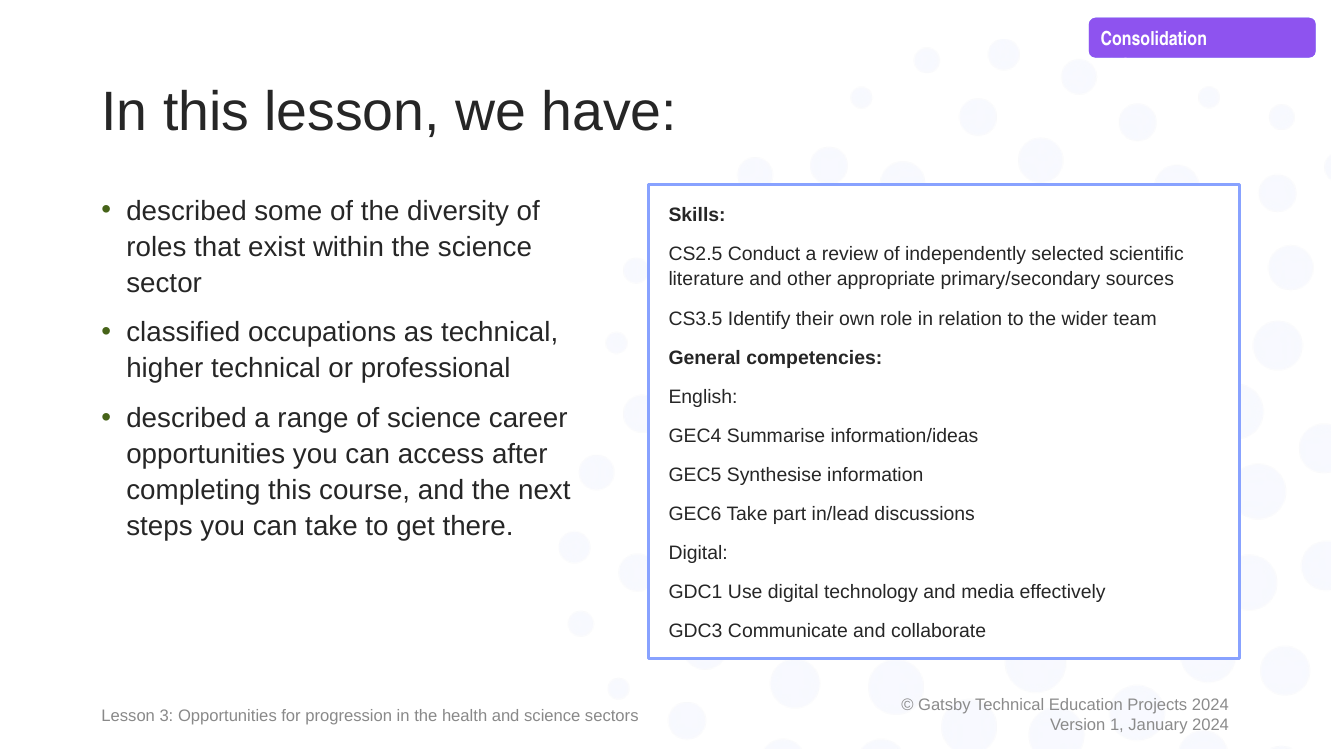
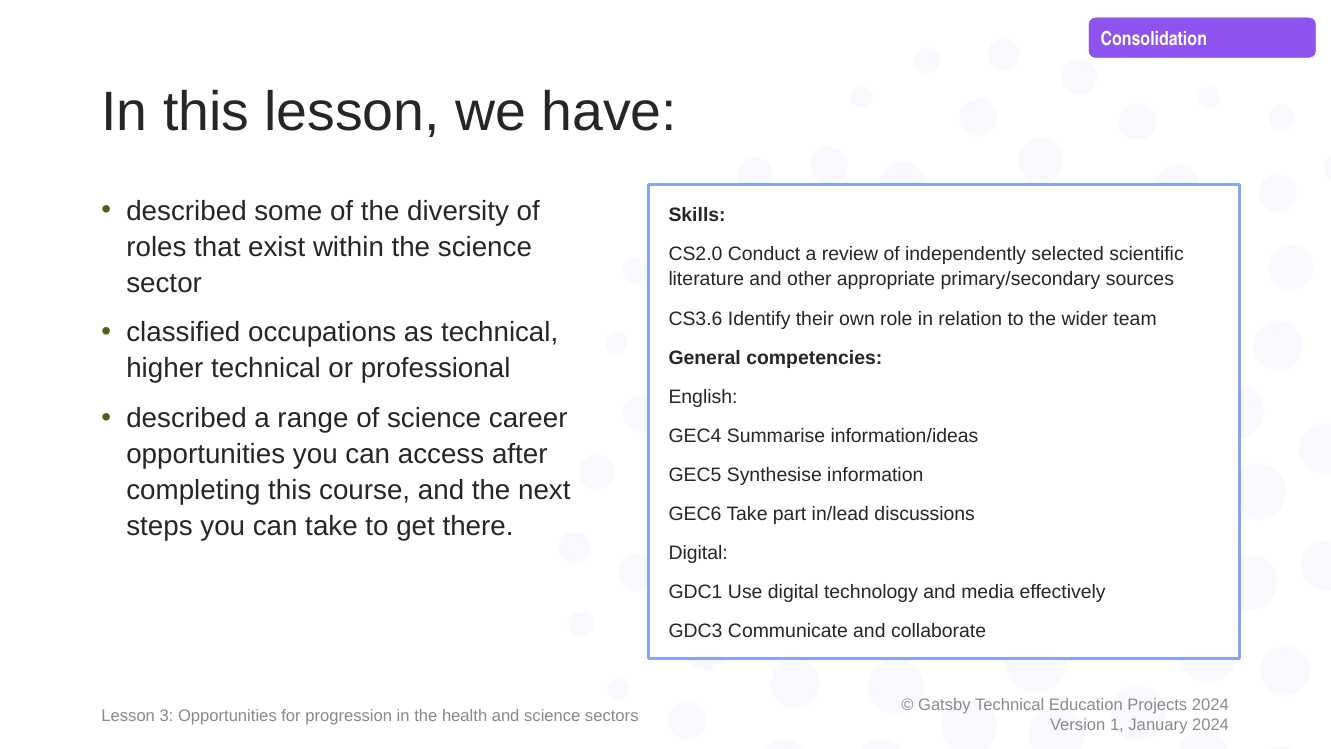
CS2.5: CS2.5 -> CS2.0
CS3.5: CS3.5 -> CS3.6
